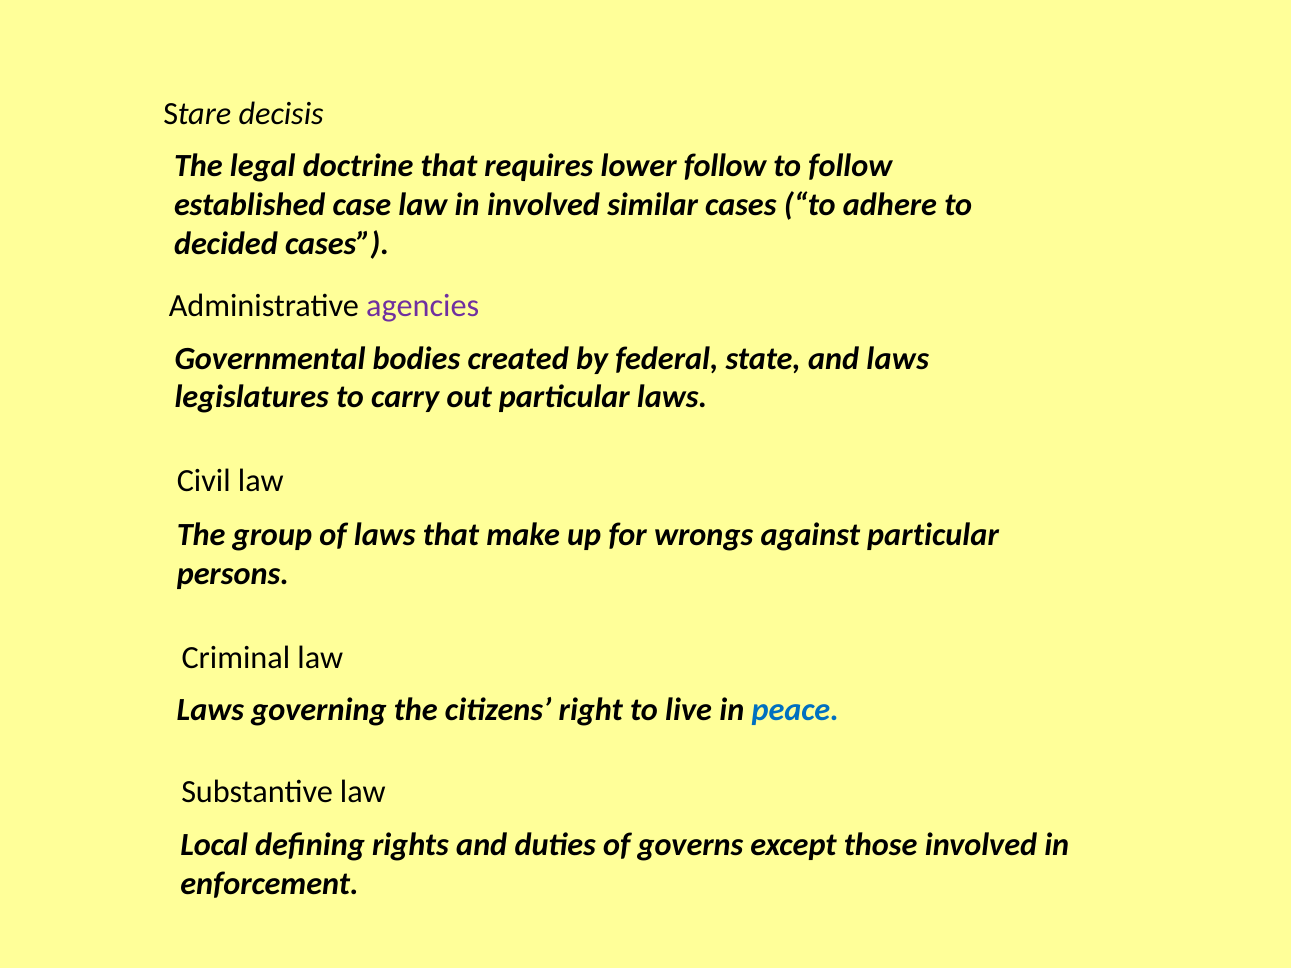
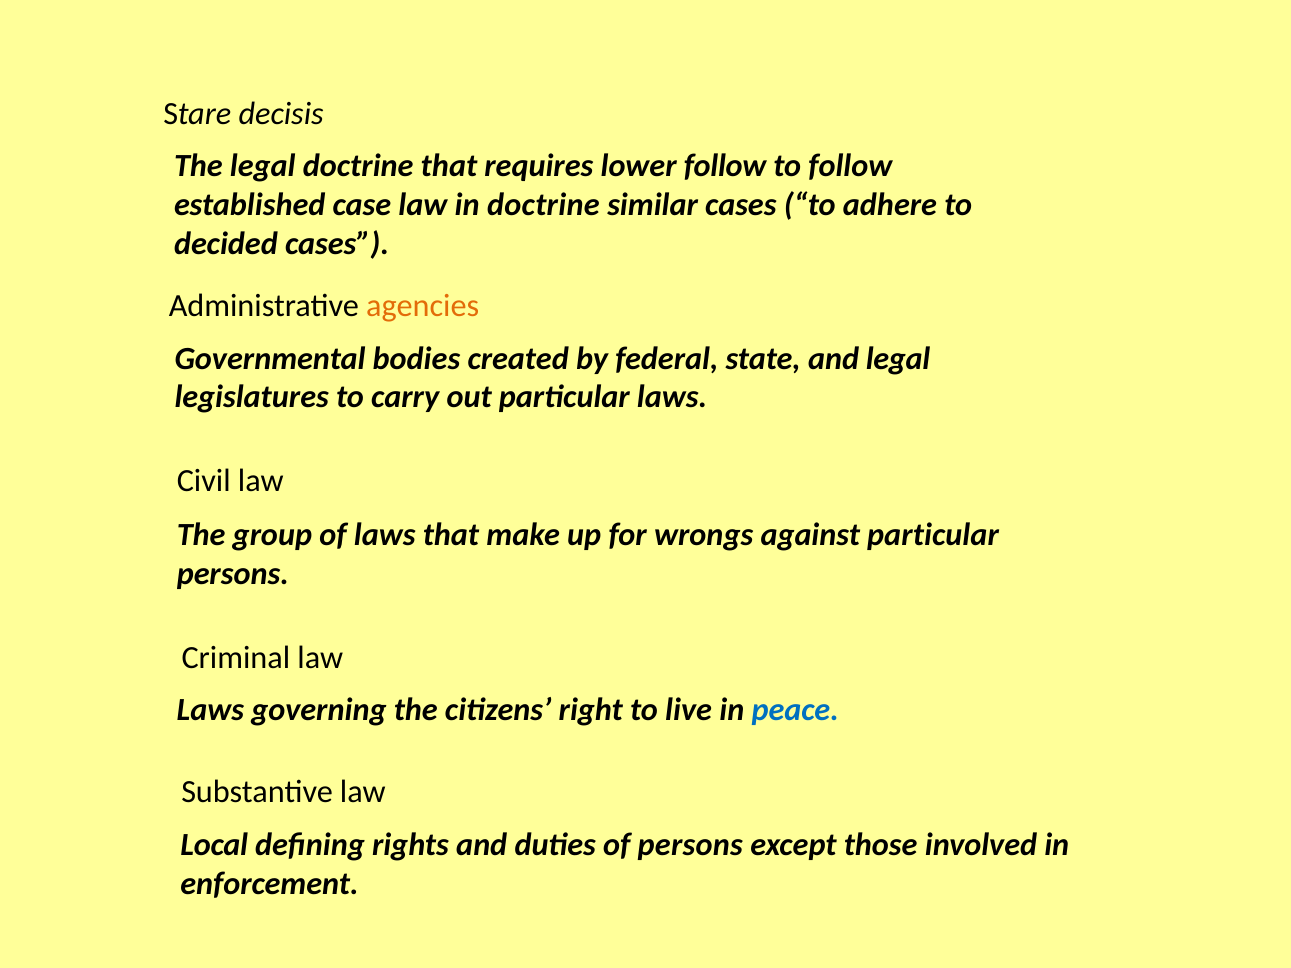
in involved: involved -> doctrine
agencies colour: purple -> orange
and laws: laws -> legal
of governs: governs -> persons
